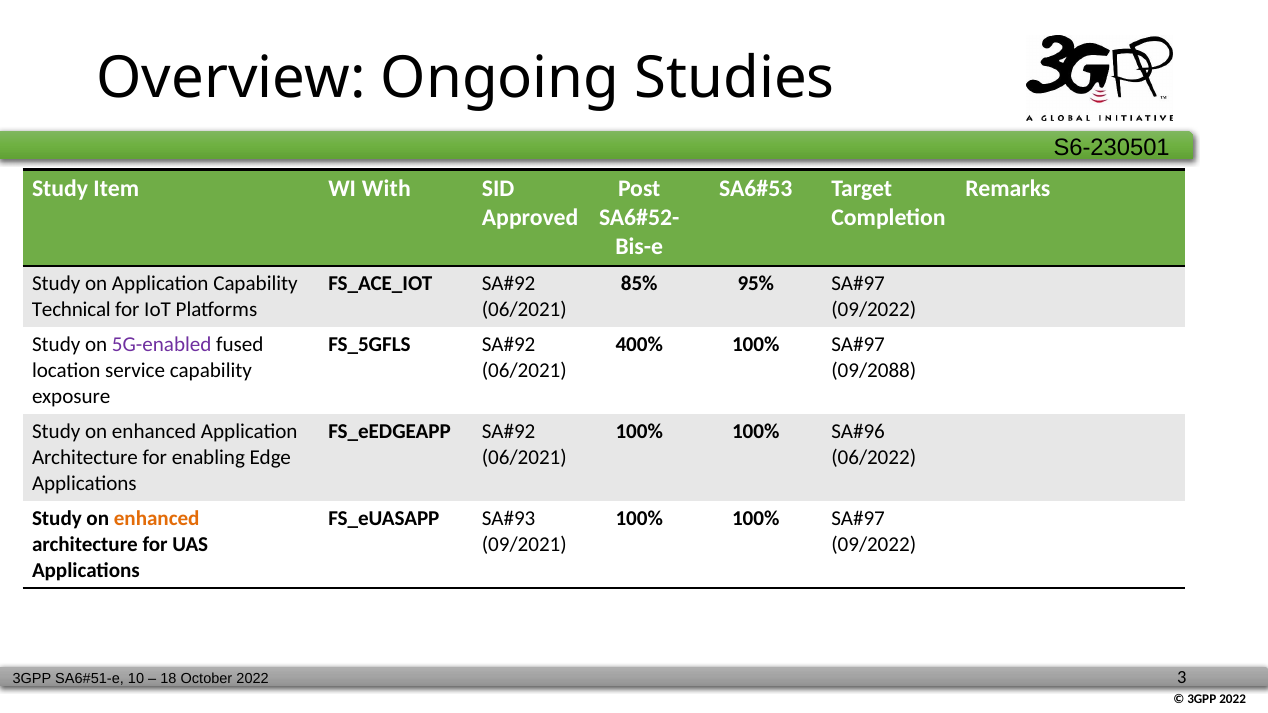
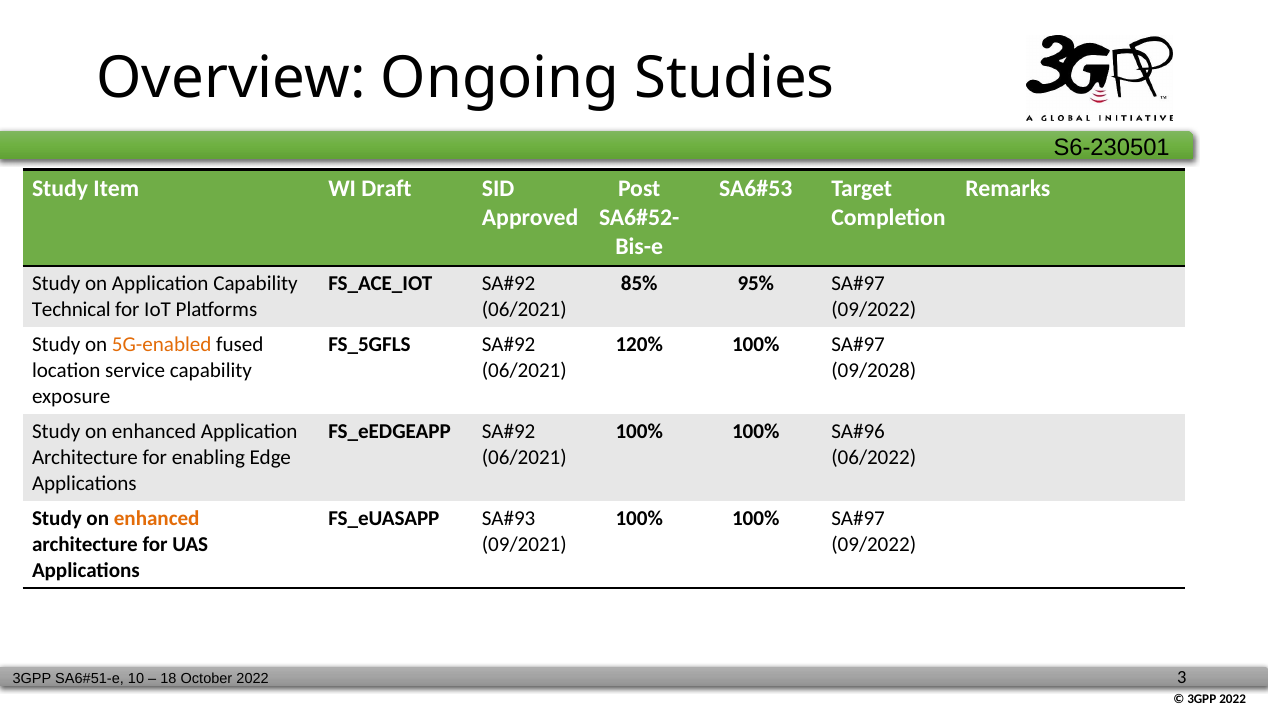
With: With -> Draft
5G-enabled colour: purple -> orange
400%: 400% -> 120%
09/2088: 09/2088 -> 09/2028
